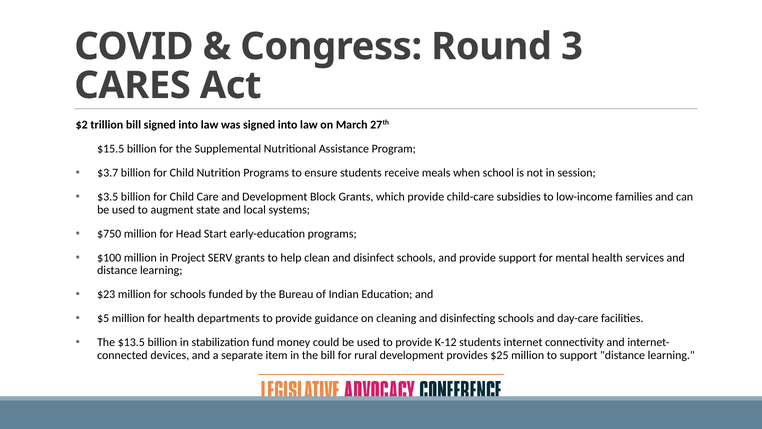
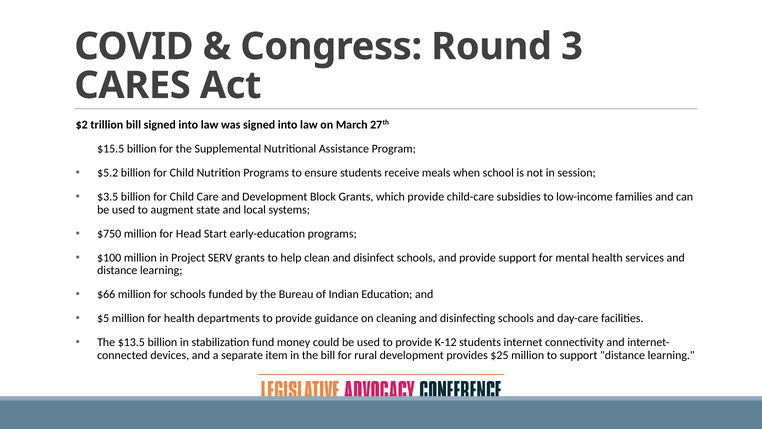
$3.7: $3.7 -> $5.2
$23: $23 -> $66
